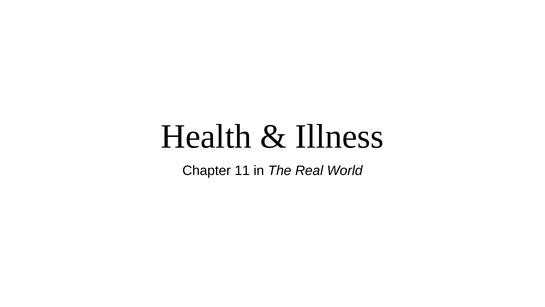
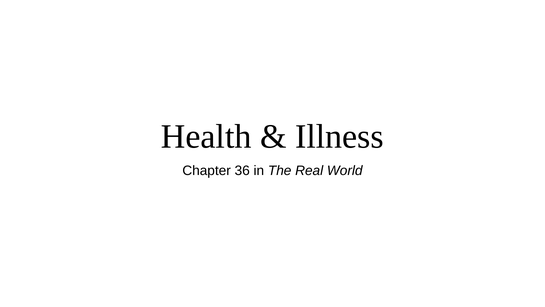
11: 11 -> 36
